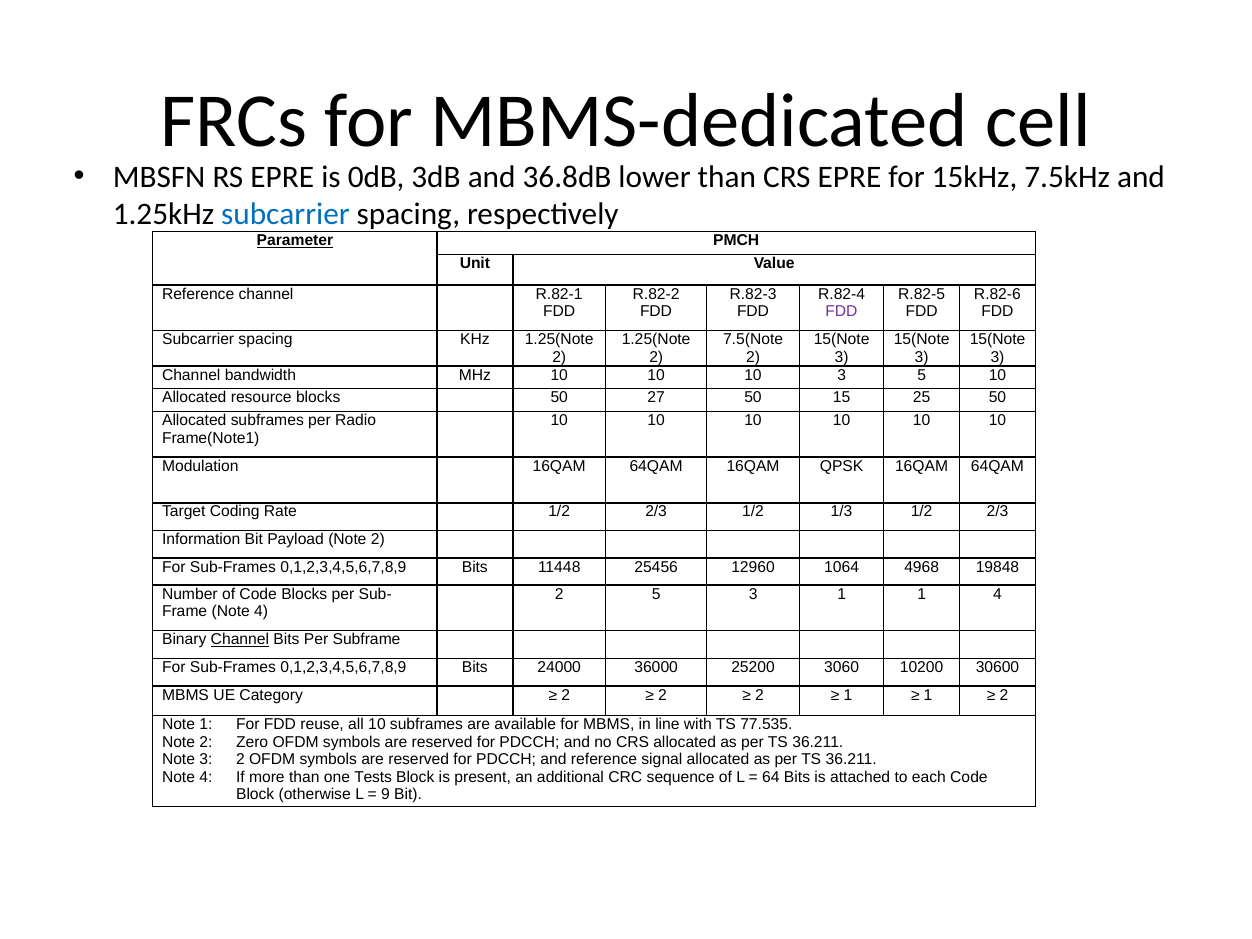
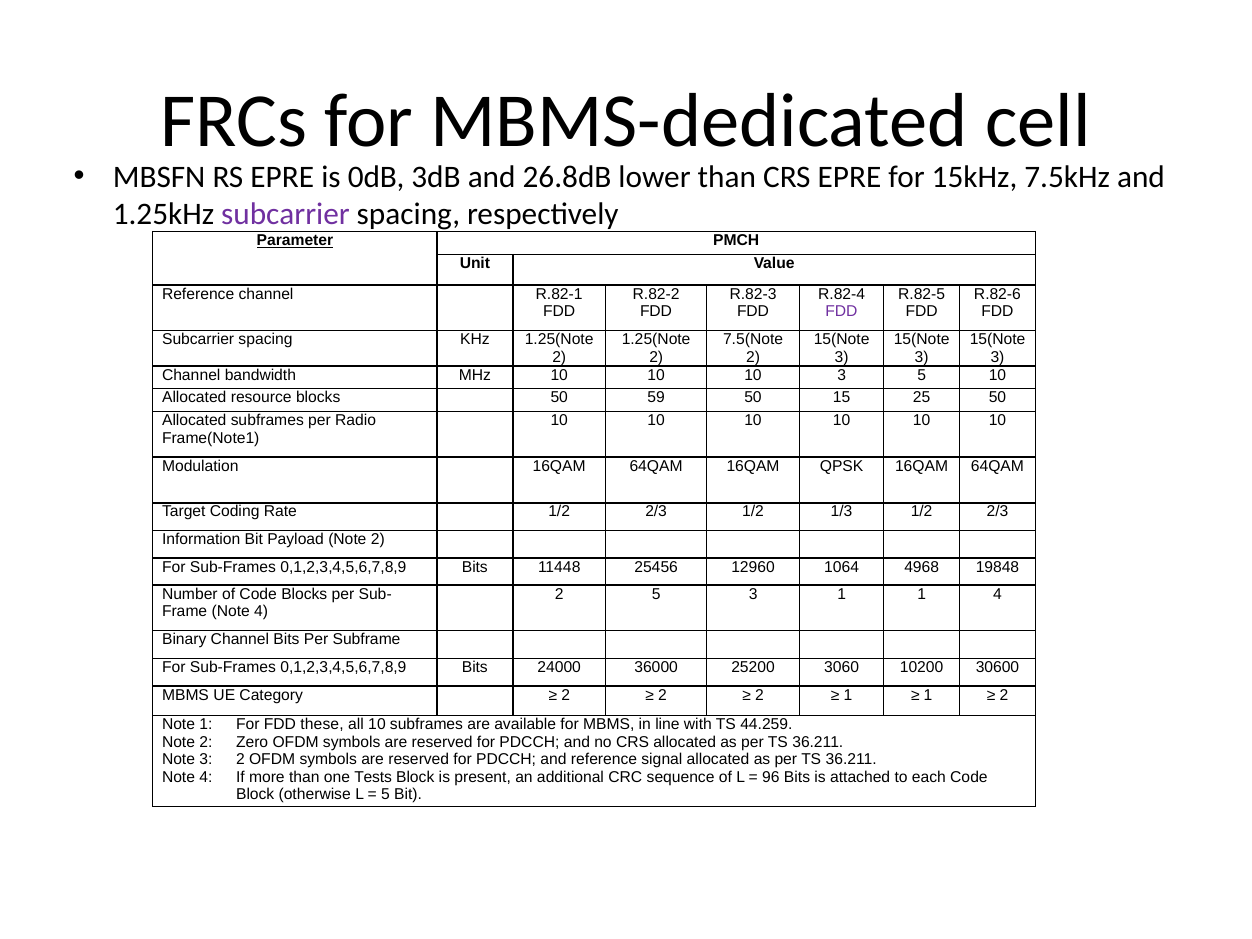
36.8dB: 36.8dB -> 26.8dB
subcarrier at (285, 214) colour: blue -> purple
27: 27 -> 59
Channel at (240, 640) underline: present -> none
reuse: reuse -> these
77.535: 77.535 -> 44.259
64: 64 -> 96
9 at (385, 795): 9 -> 5
